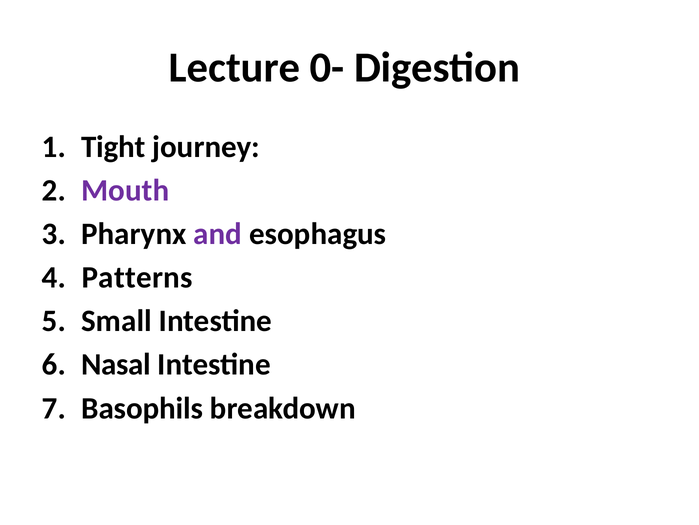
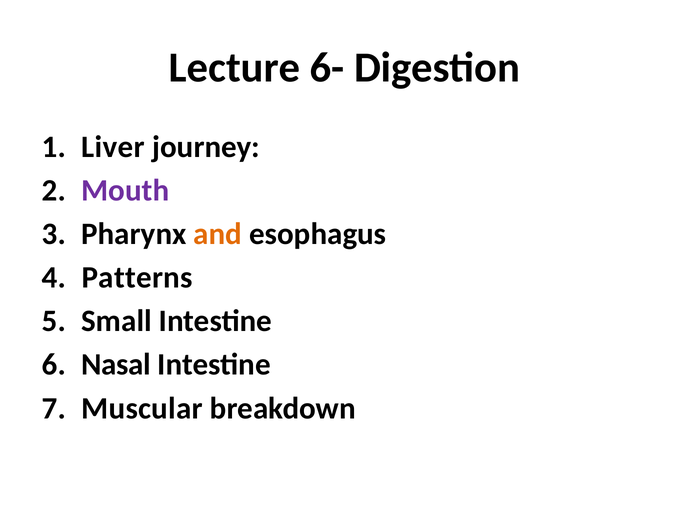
0-: 0- -> 6-
Tight: Tight -> Liver
and colour: purple -> orange
Basophils: Basophils -> Muscular
